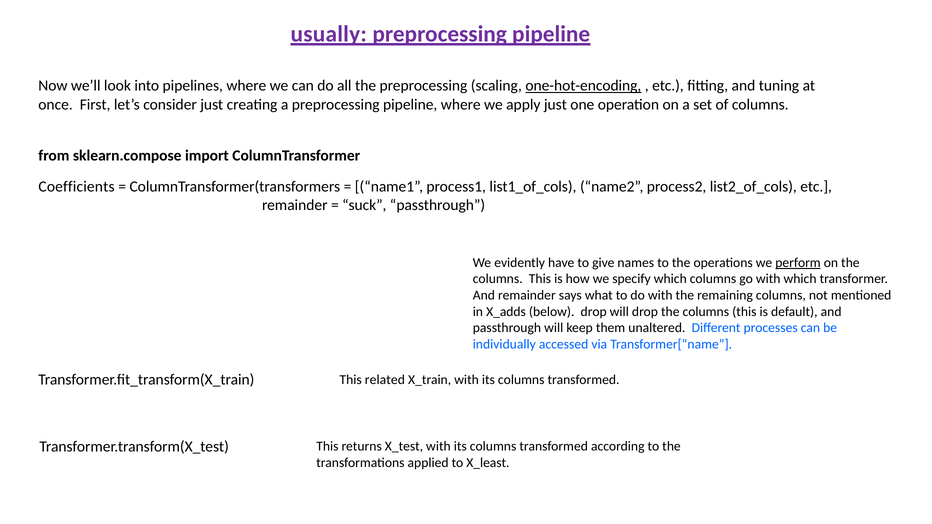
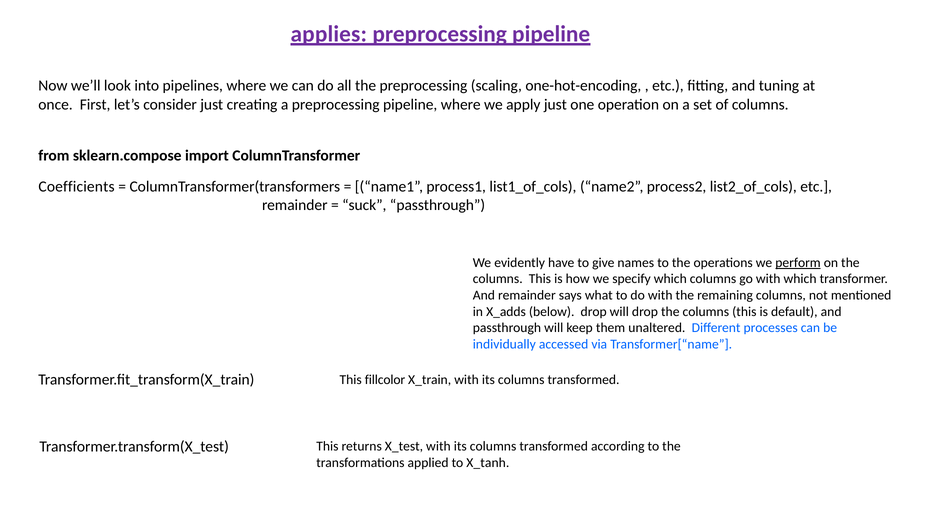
usually: usually -> applies
one-hot-encoding underline: present -> none
related: related -> fillcolor
X_least: X_least -> X_tanh
